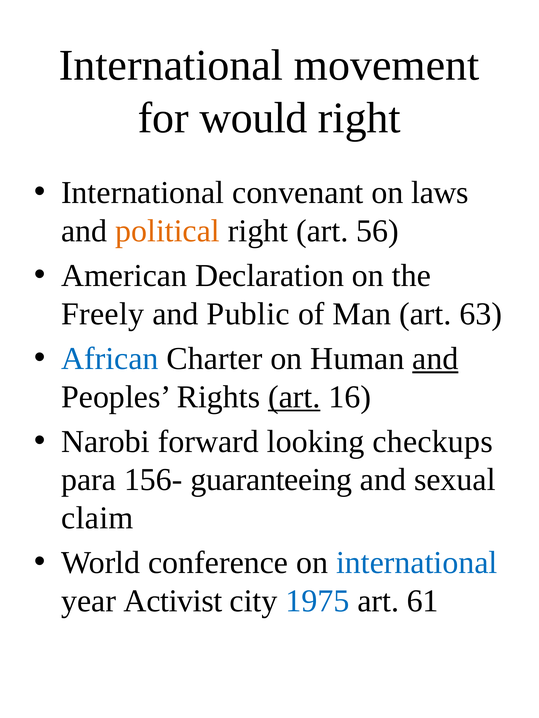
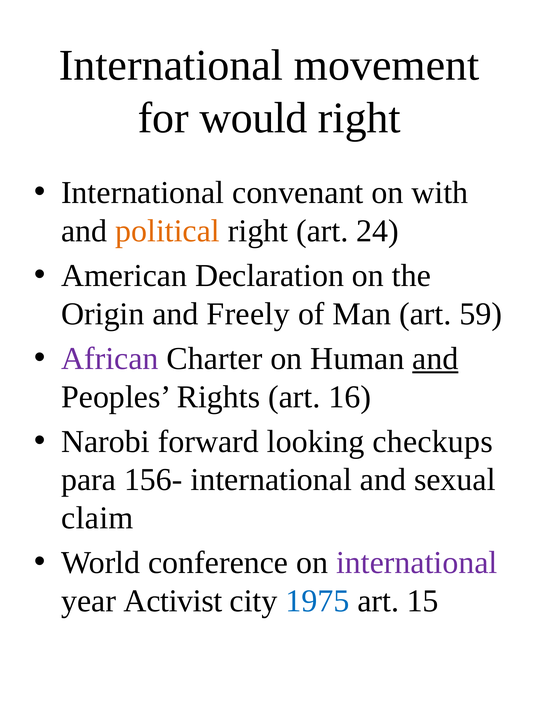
laws: laws -> with
56: 56 -> 24
Freely: Freely -> Origin
Public: Public -> Freely
63: 63 -> 59
African colour: blue -> purple
art at (294, 397) underline: present -> none
156- guaranteeing: guaranteeing -> international
international at (417, 563) colour: blue -> purple
61: 61 -> 15
